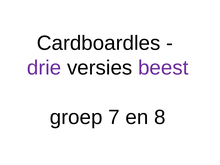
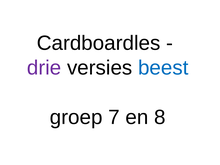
beest colour: purple -> blue
